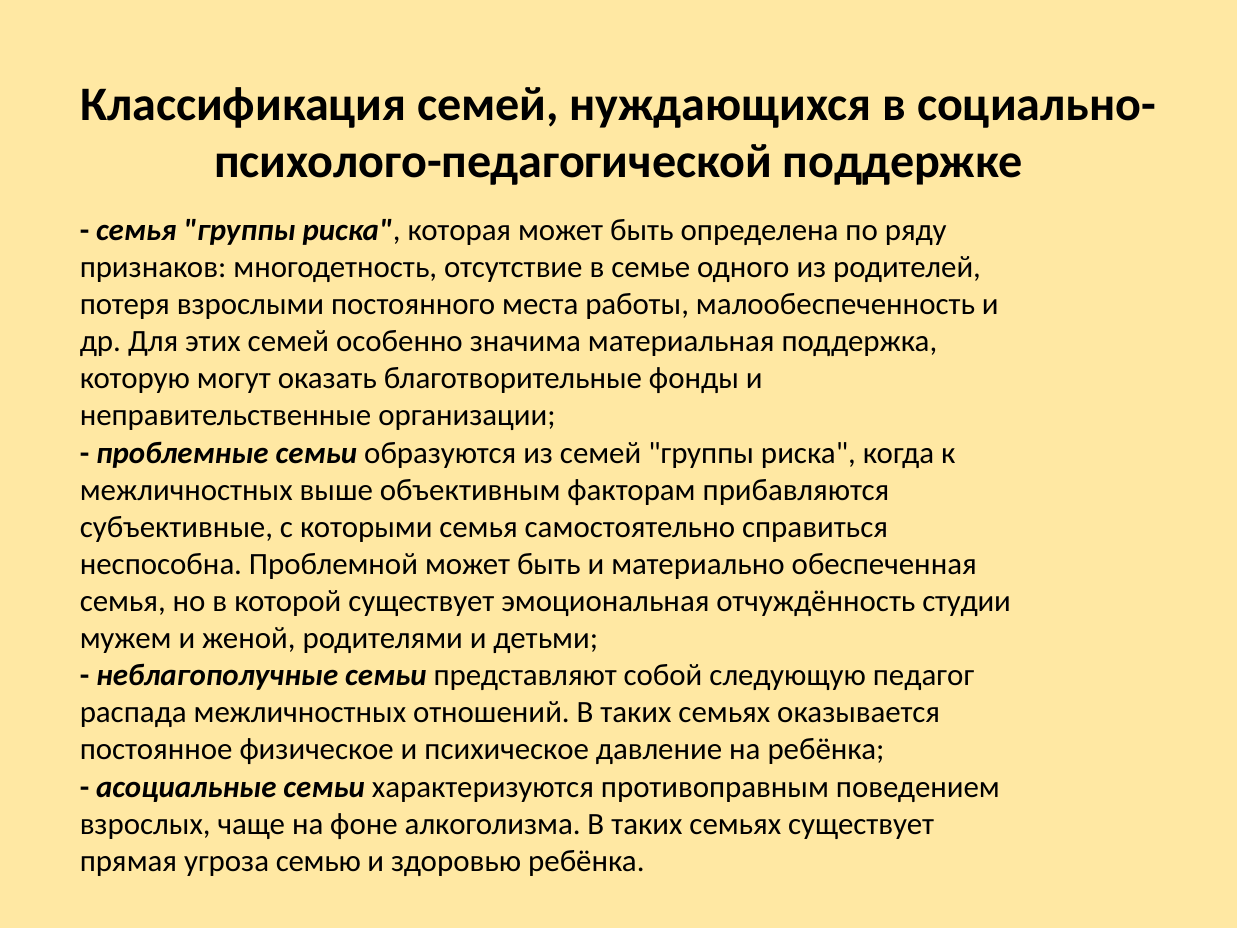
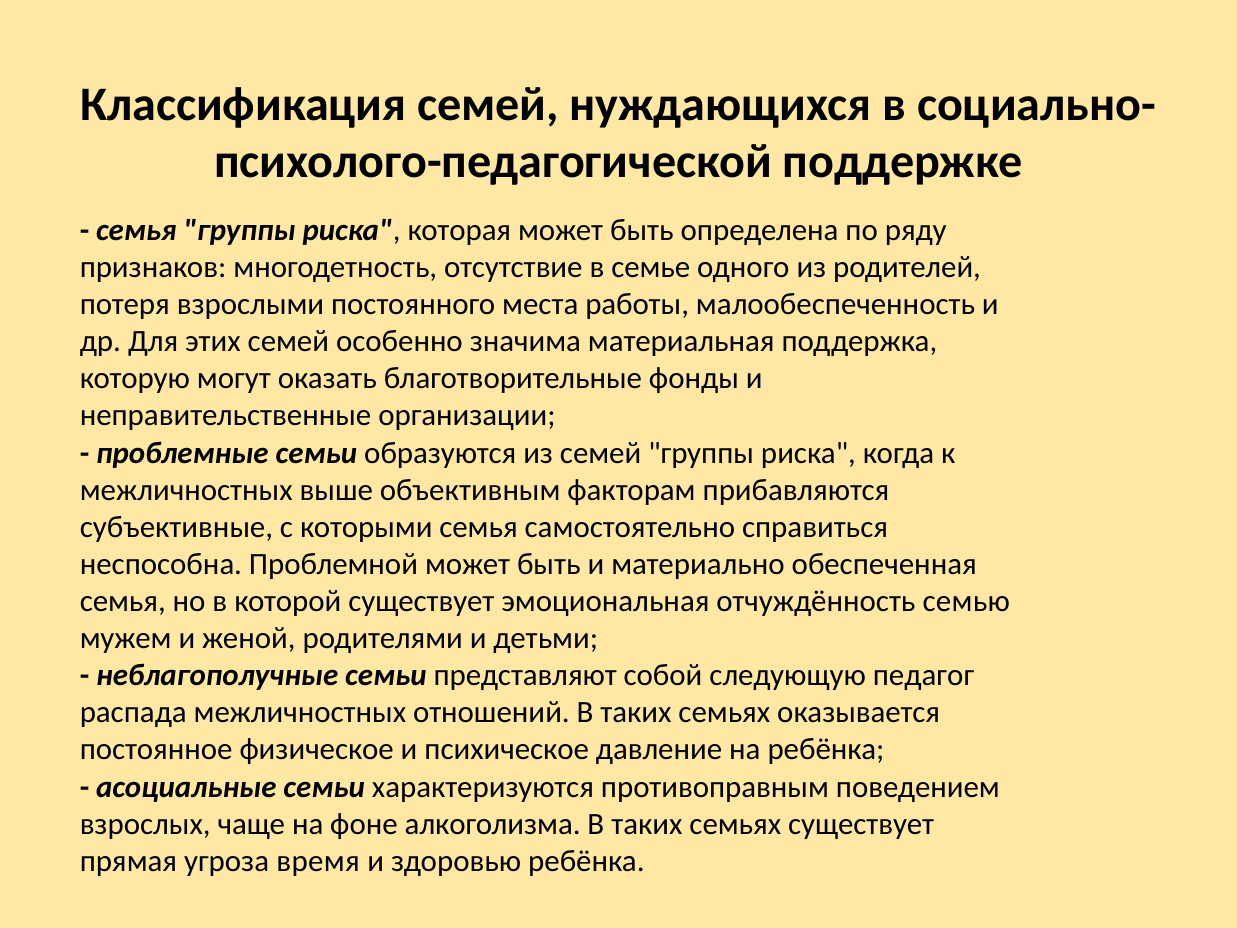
студии: студии -> семью
семью: семью -> время
